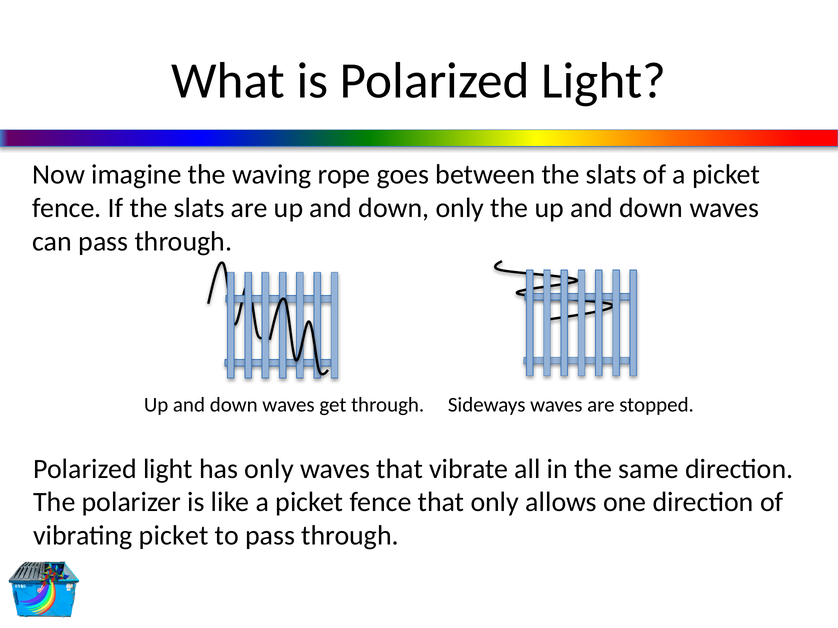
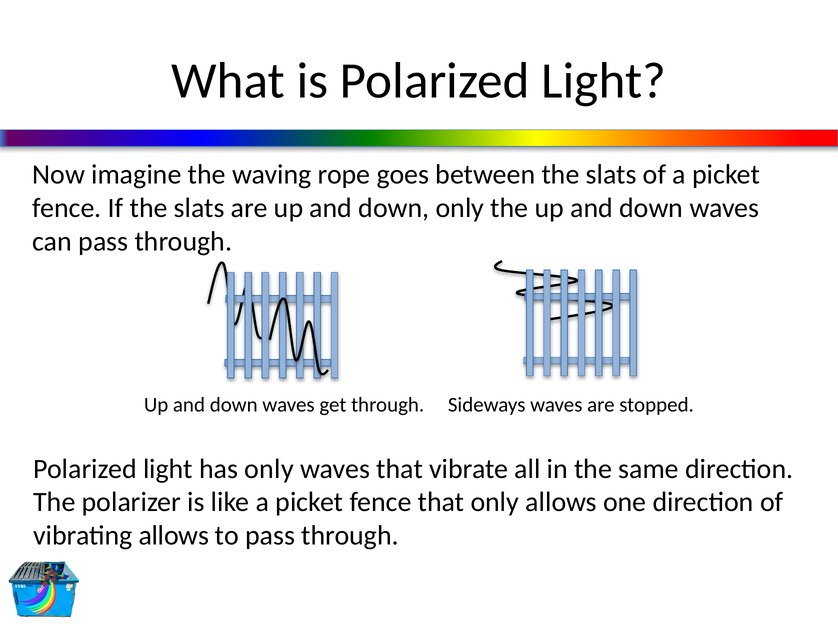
vibrating picket: picket -> allows
